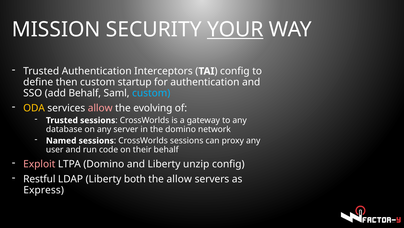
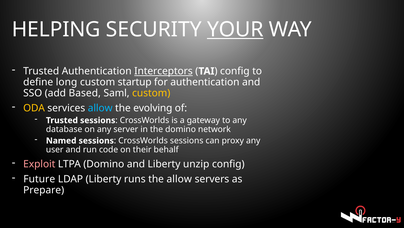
MISSION: MISSION -> HELPING
Interceptors underline: none -> present
then: then -> long
add Behalf: Behalf -> Based
custom at (151, 93) colour: light blue -> yellow
allow at (100, 108) colour: pink -> light blue
Restful: Restful -> Future
both: both -> runs
Express: Express -> Prepare
